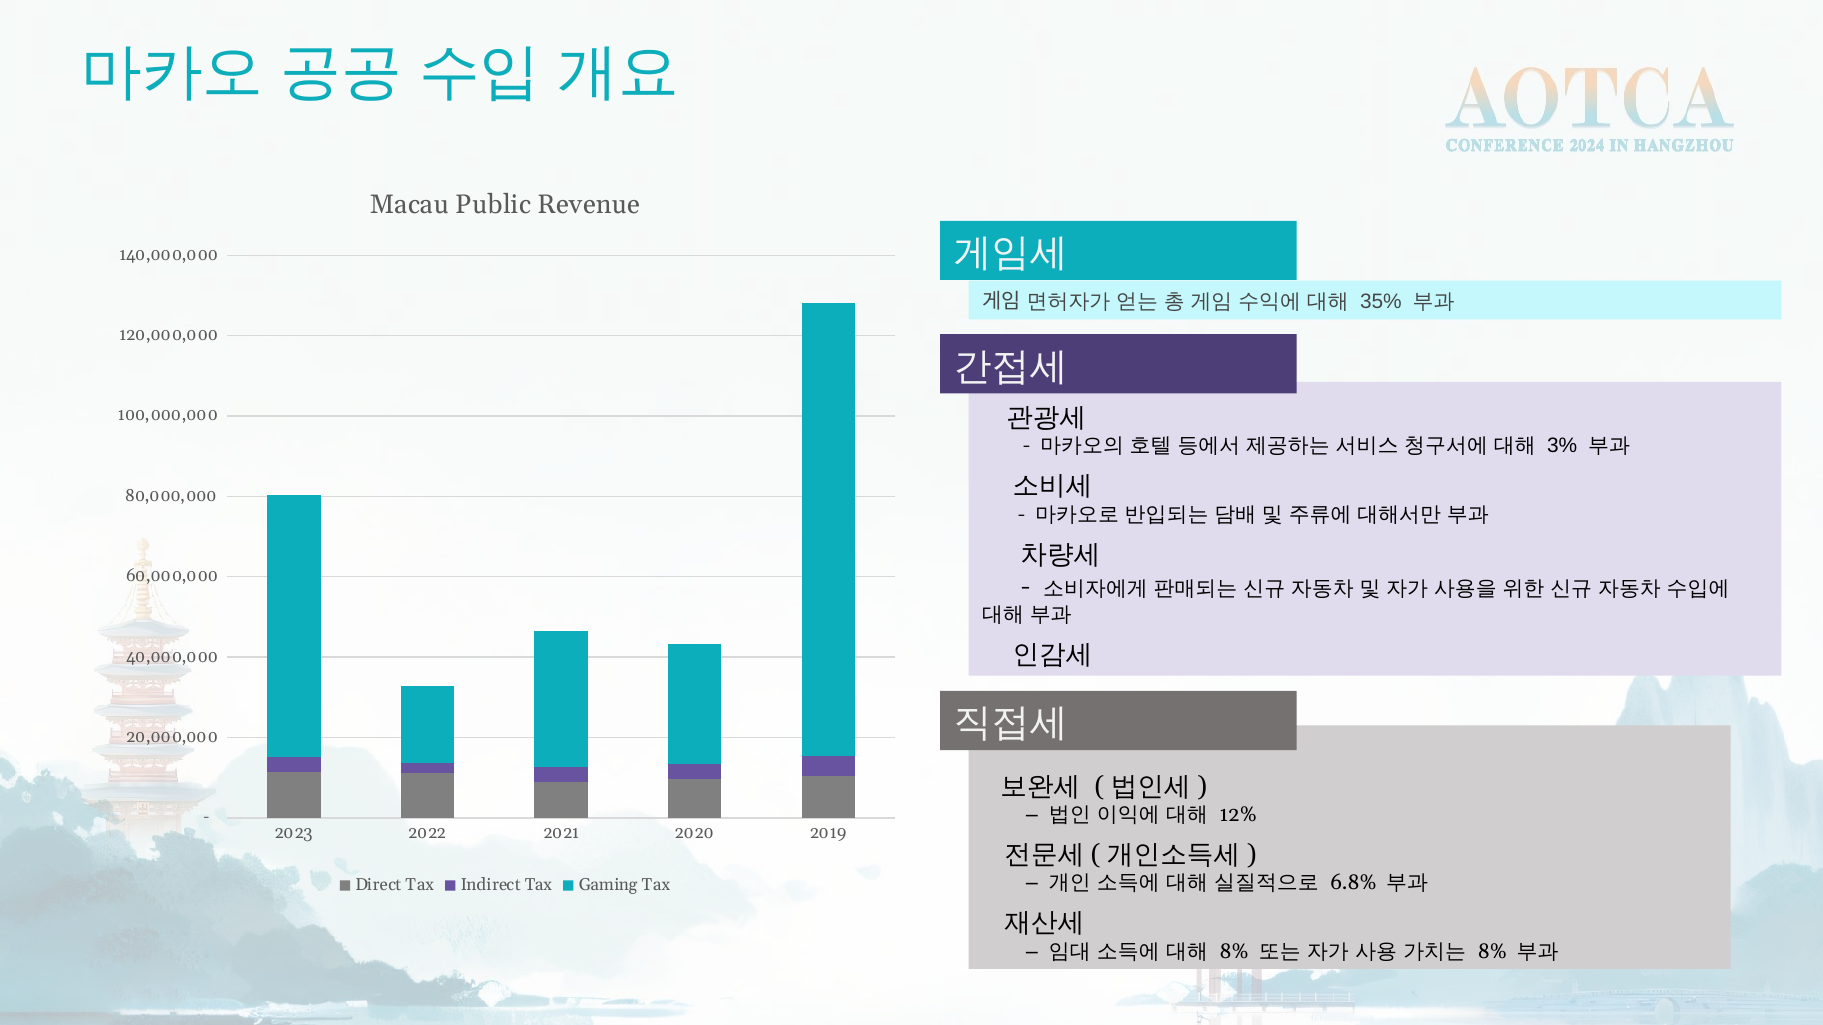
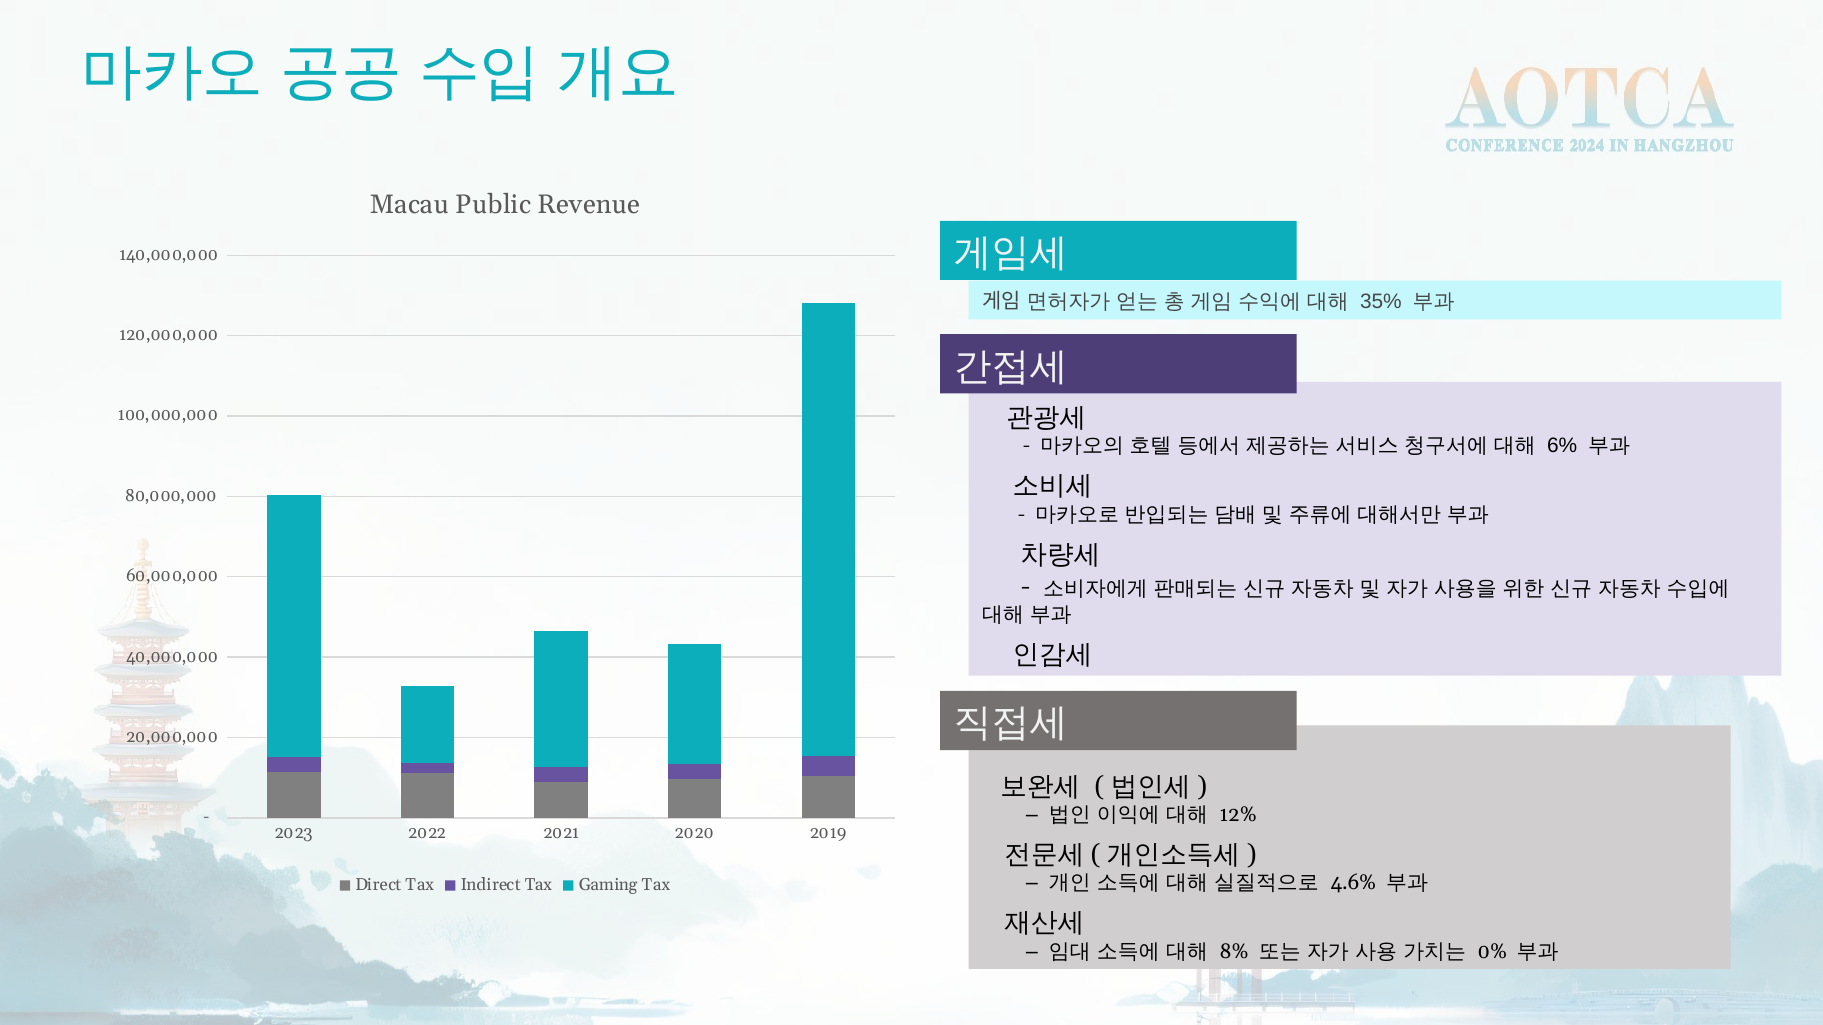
3%: 3% -> 6%
6.8%: 6.8% -> 4.6%
8% at (1492, 952): 8% -> 0%
